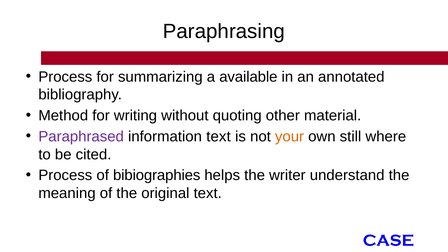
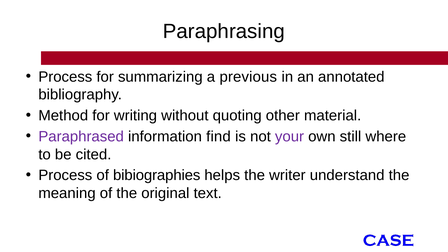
available: available -> previous
information text: text -> find
your colour: orange -> purple
